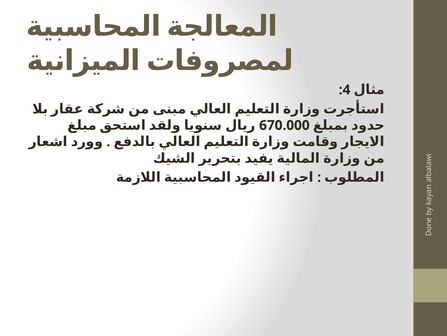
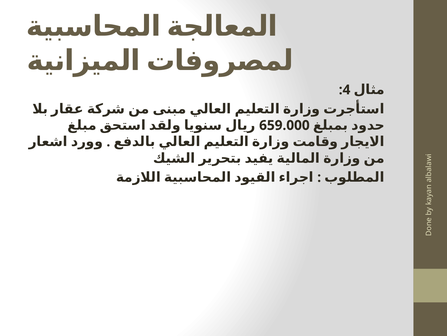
670.000: 670.000 -> 659.000
